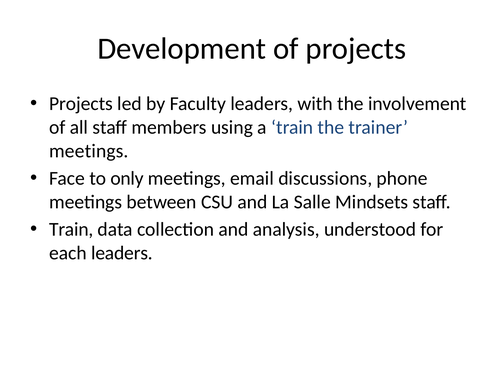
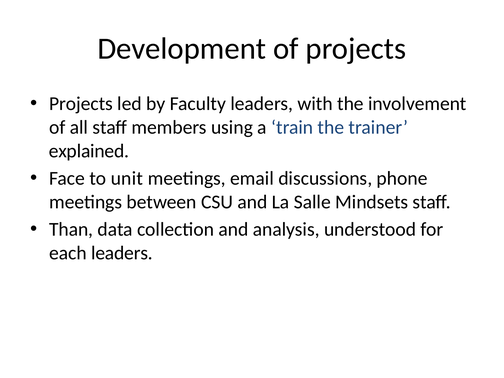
meetings at (89, 151): meetings -> explained
only: only -> unit
Train at (71, 229): Train -> Than
